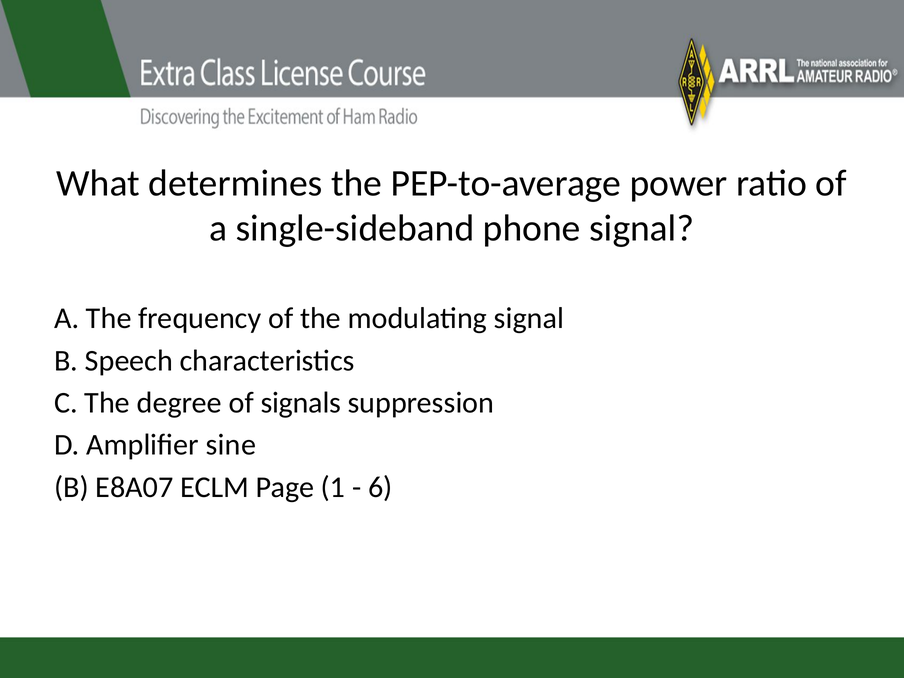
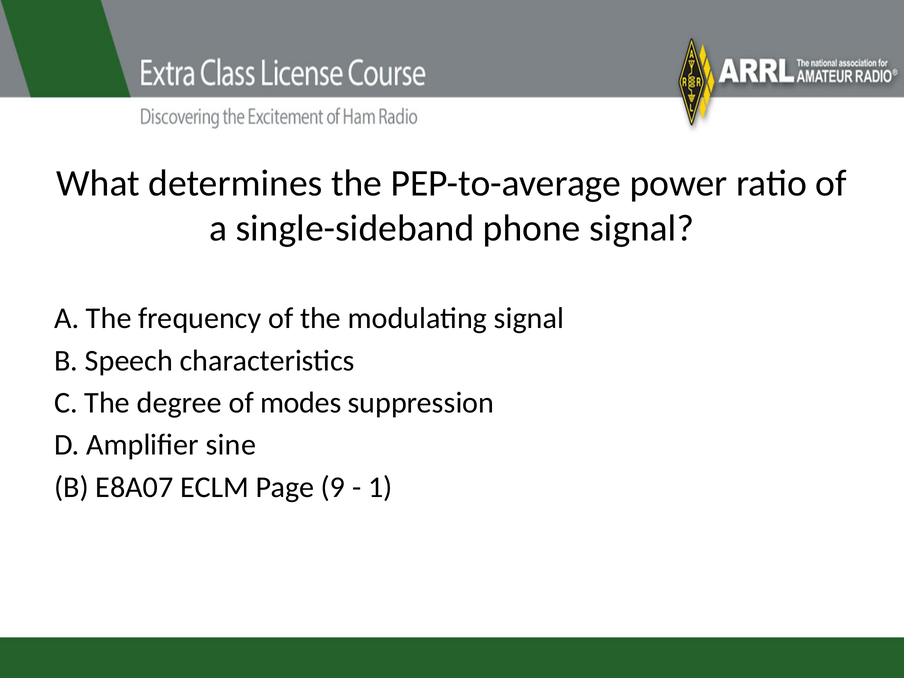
signals: signals -> modes
1: 1 -> 9
6: 6 -> 1
